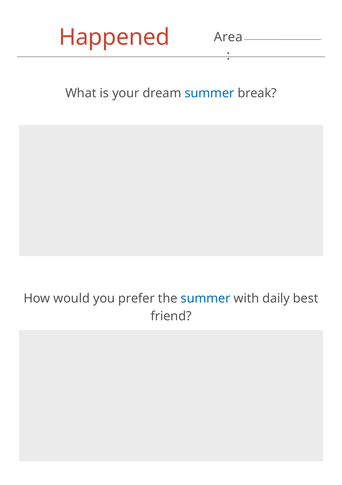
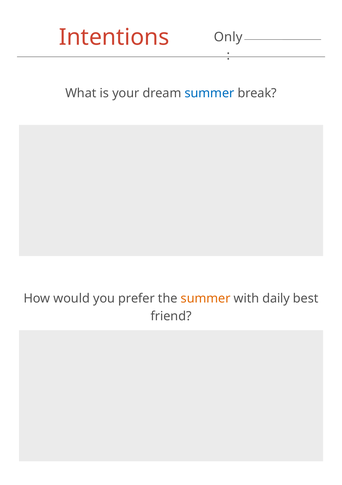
Happened: Happened -> Intentions
Area: Area -> Only
summer at (206, 298) colour: blue -> orange
